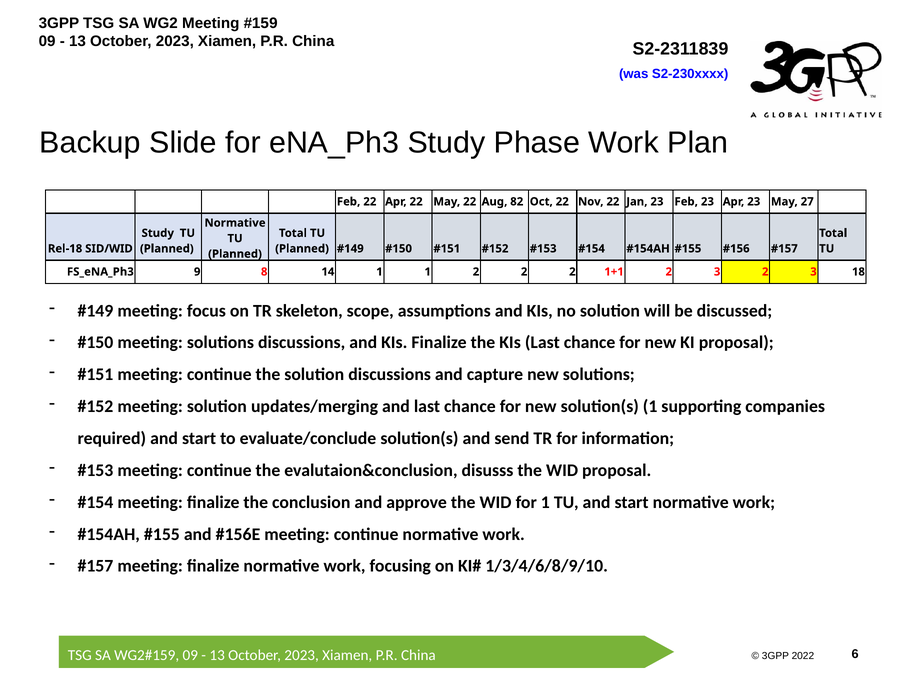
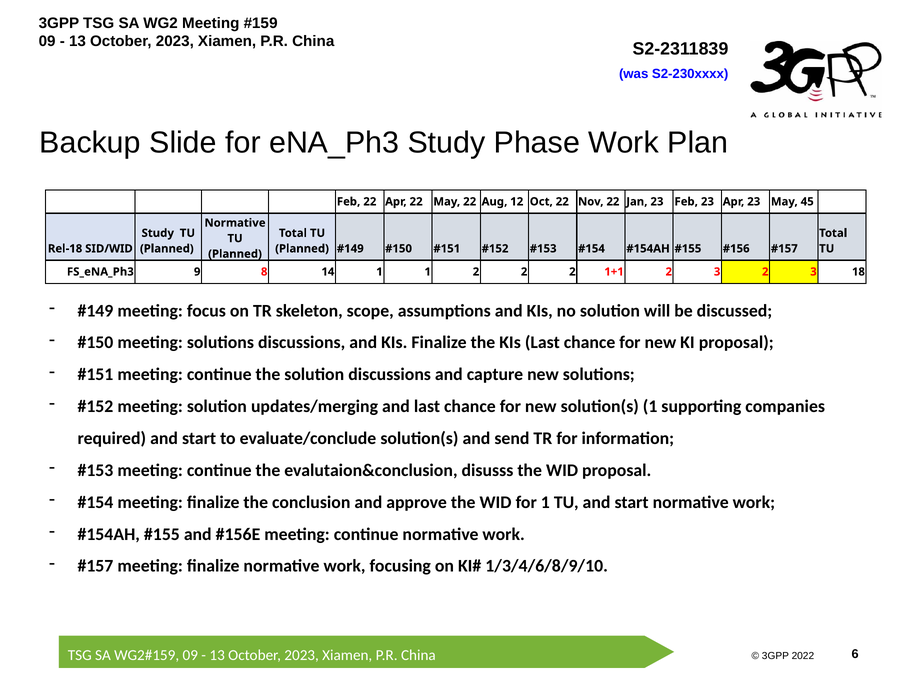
82: 82 -> 12
27: 27 -> 45
